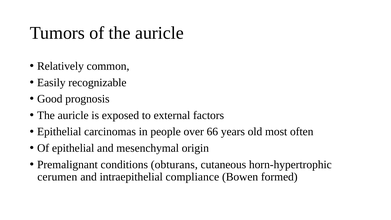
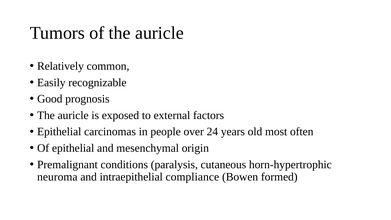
66: 66 -> 24
obturans: obturans -> paralysis
cerumen: cerumen -> neuroma
